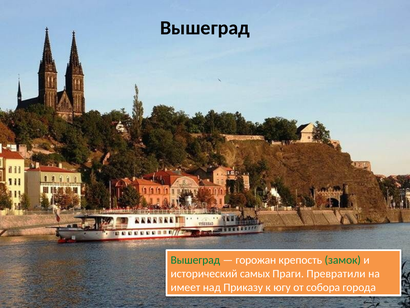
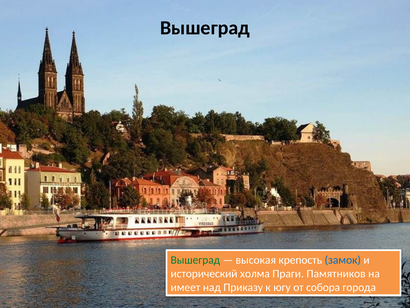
горожан: горожан -> высокая
замок colour: green -> blue
самых: самых -> холма
Превратили: Превратили -> Памятников
